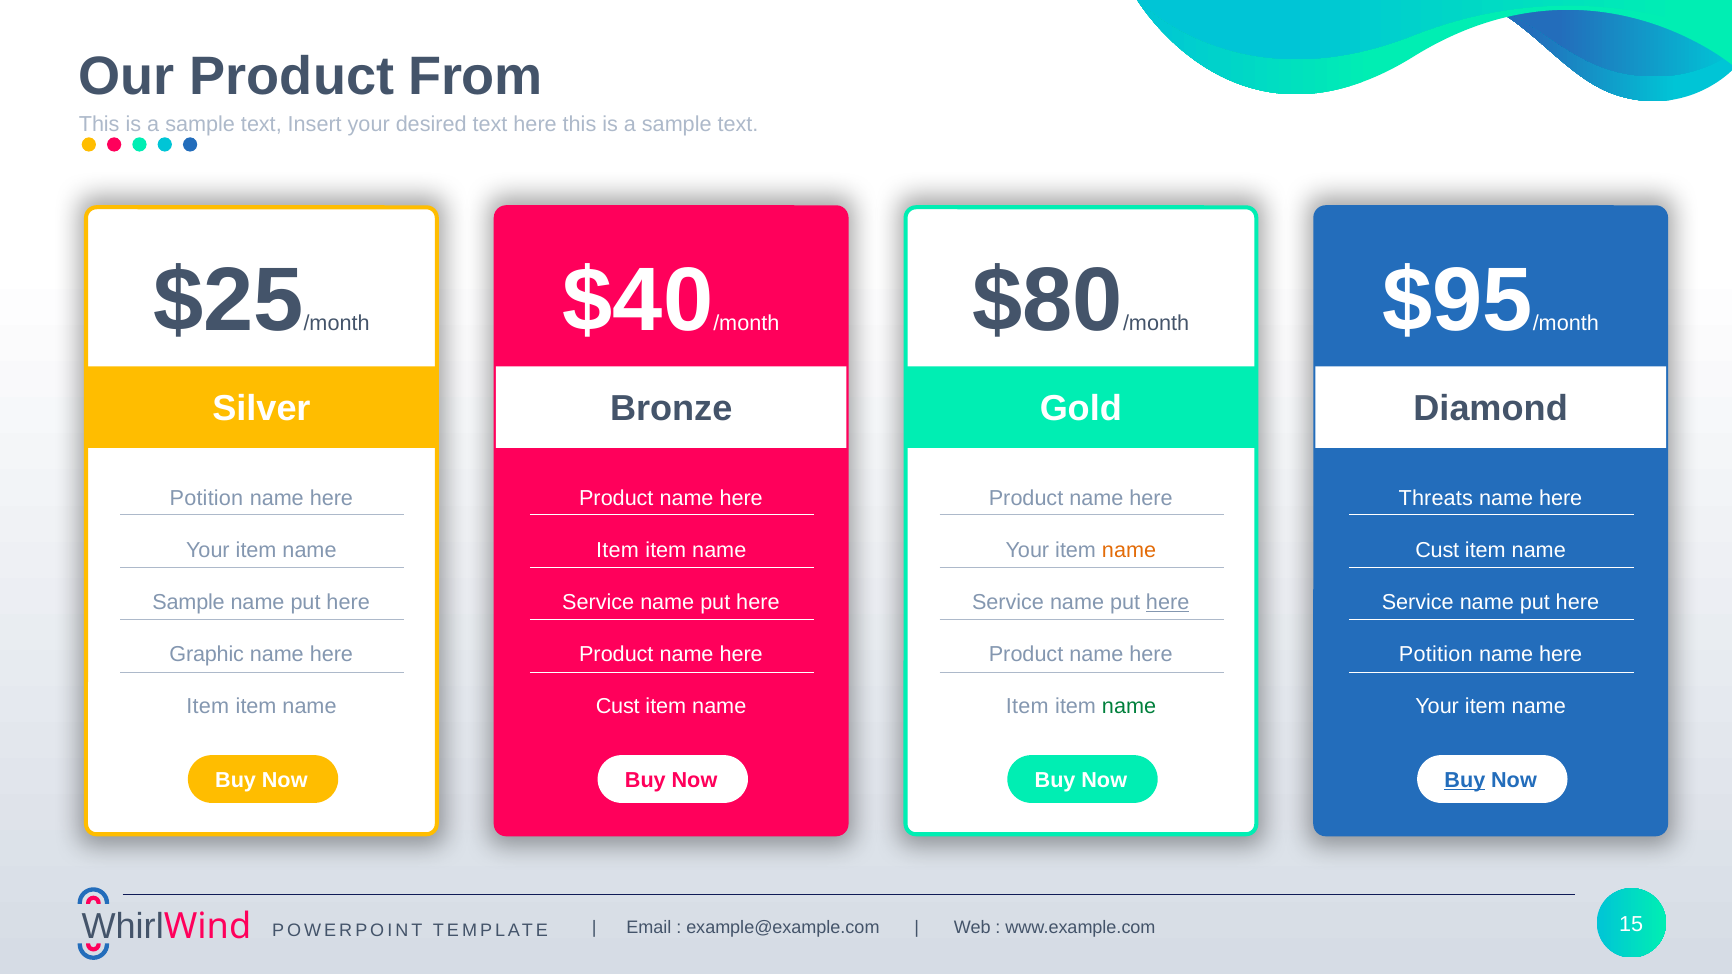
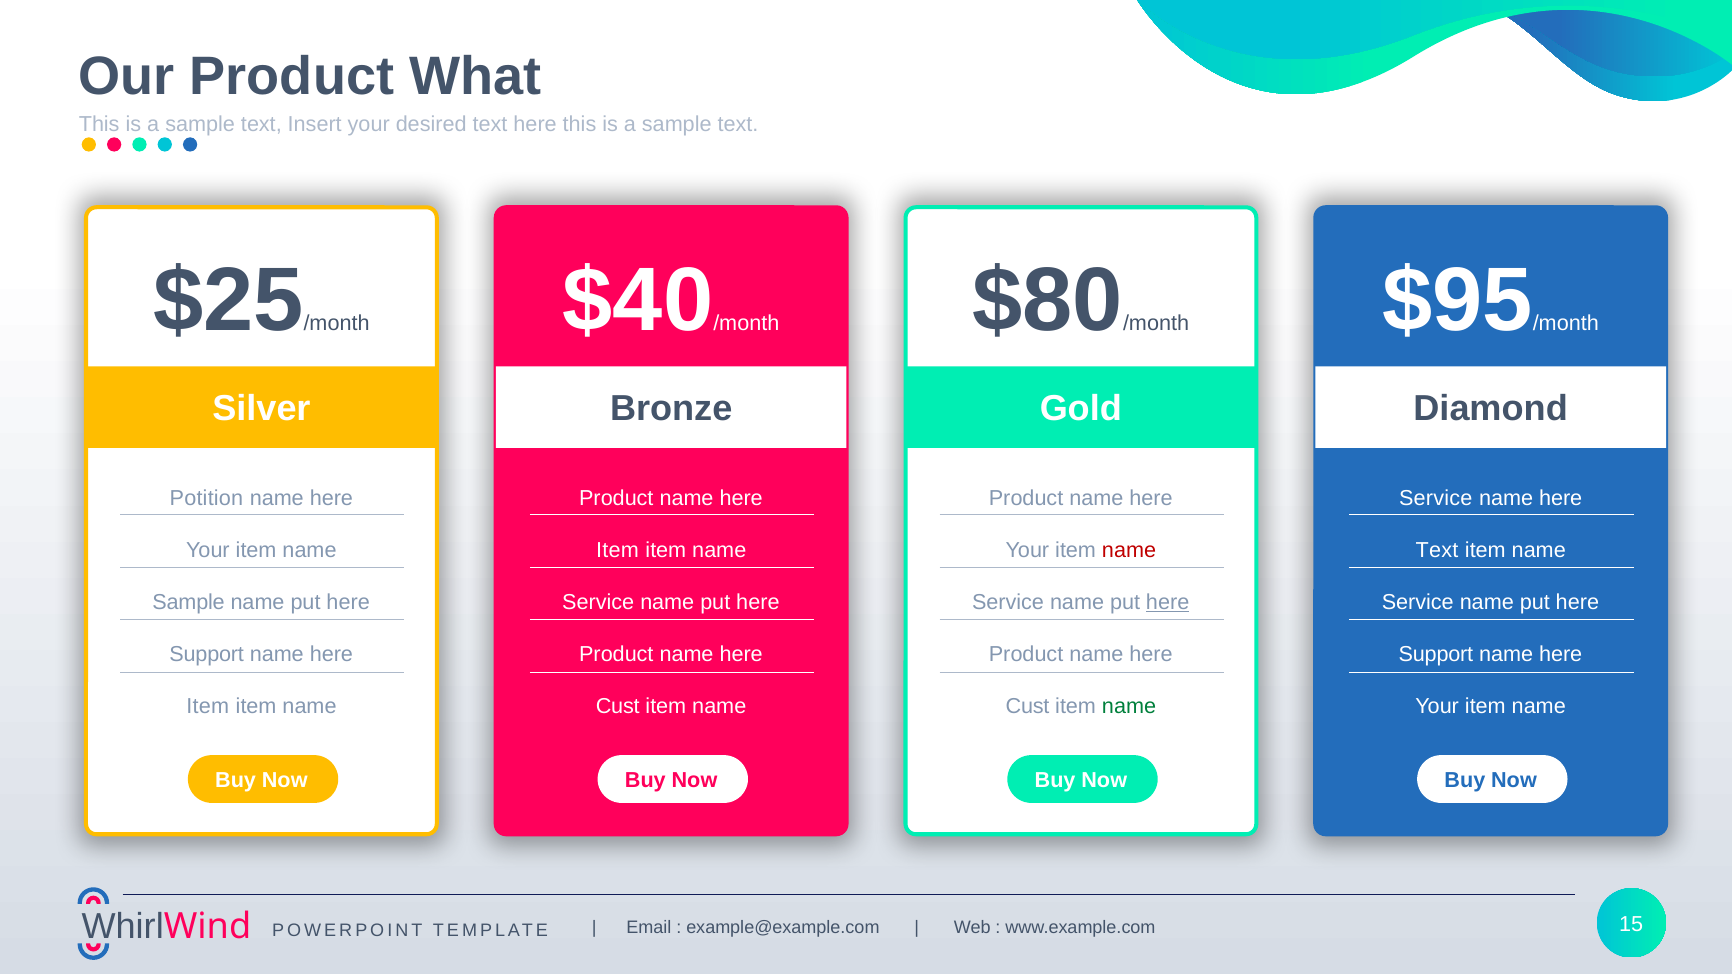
From: From -> What
Threats at (1436, 499): Threats -> Service
name at (1129, 551) colour: orange -> red
Cust at (1437, 551): Cust -> Text
Graphic at (207, 655): Graphic -> Support
Potition at (1436, 655): Potition -> Support
Item at (1027, 706): Item -> Cust
Buy at (1465, 780) underline: present -> none
